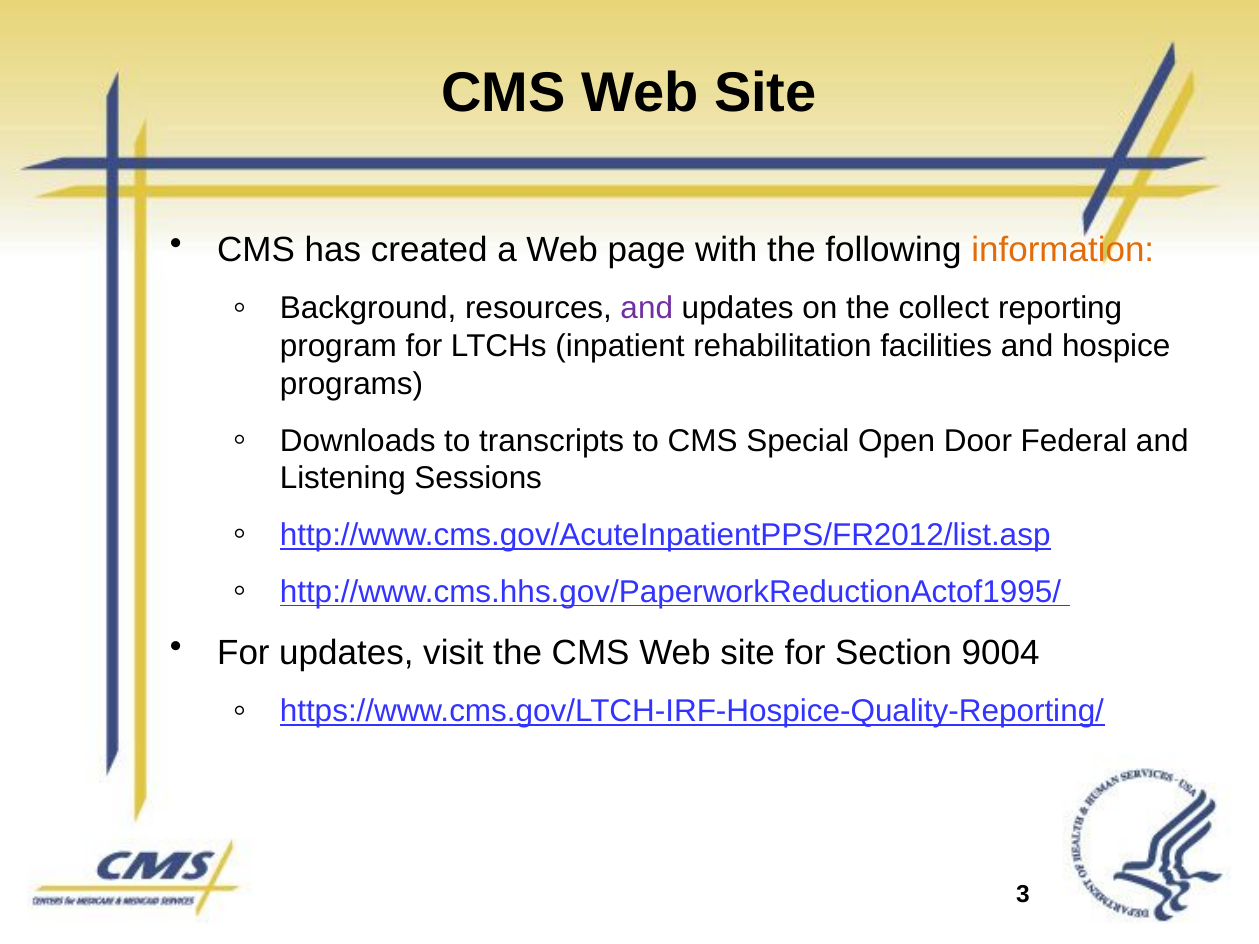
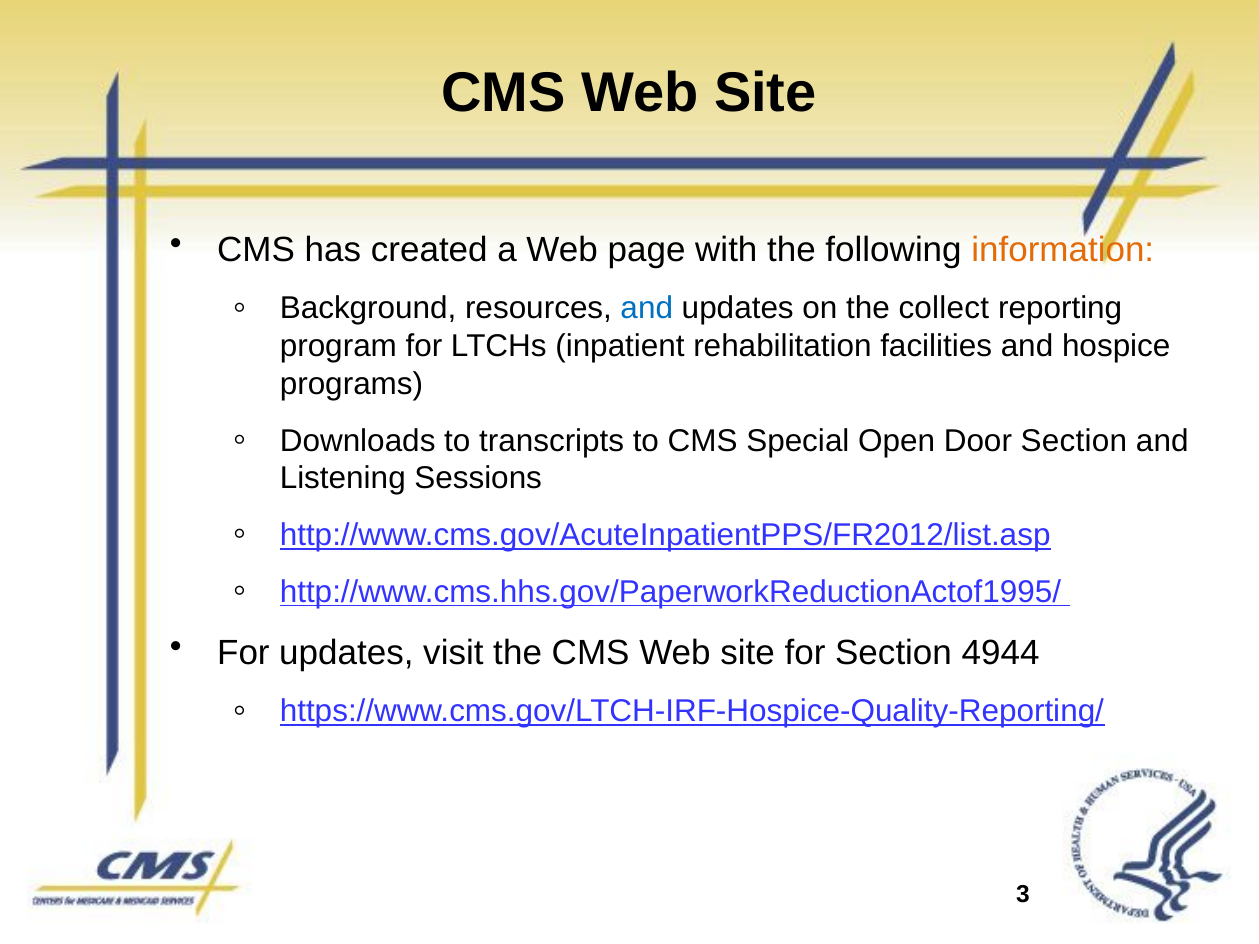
and at (647, 309) colour: purple -> blue
Door Federal: Federal -> Section
9004: 9004 -> 4944
